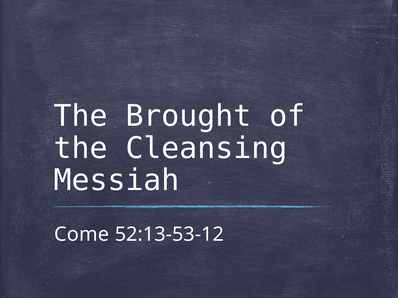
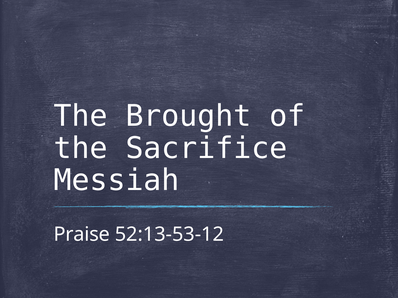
Cleansing: Cleansing -> Sacrifice
Come: Come -> Praise
